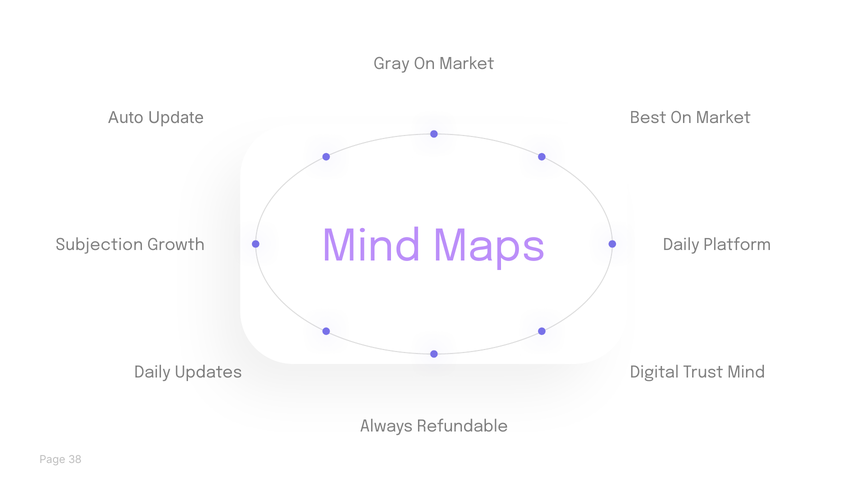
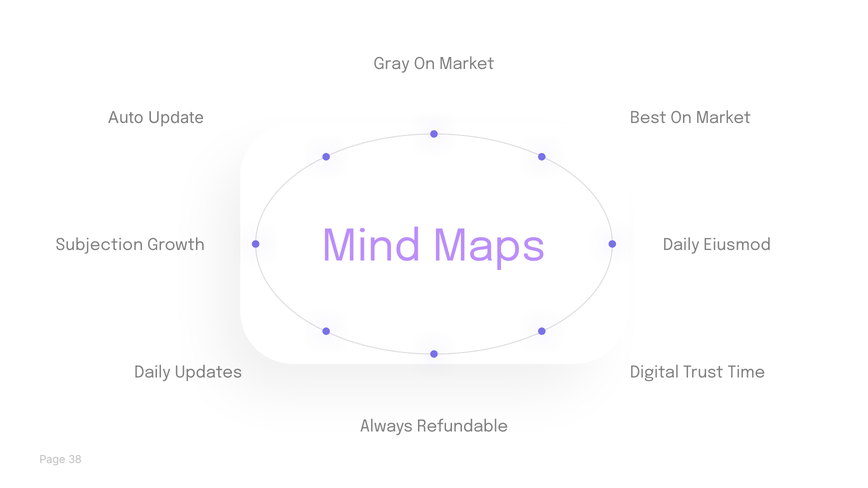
Platform: Platform -> Eiusmod
Trust Mind: Mind -> Time
